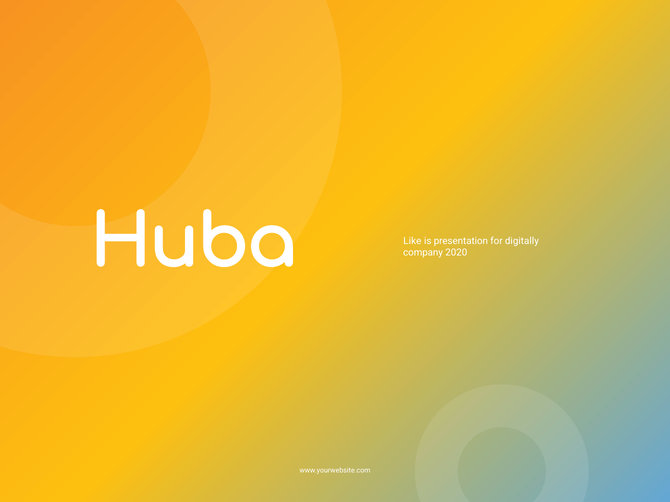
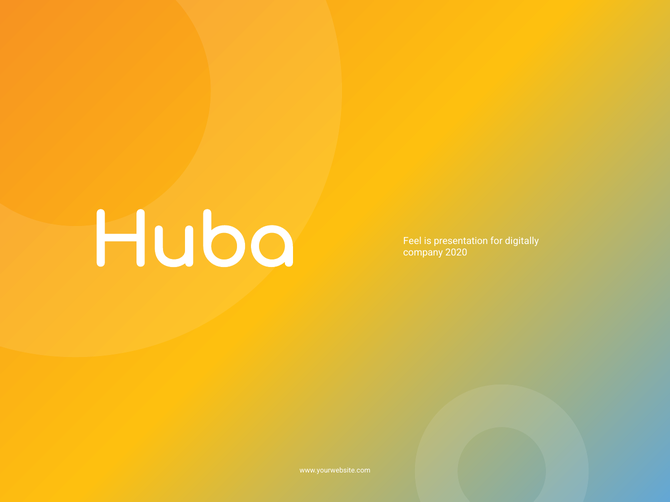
Like: Like -> Feel
